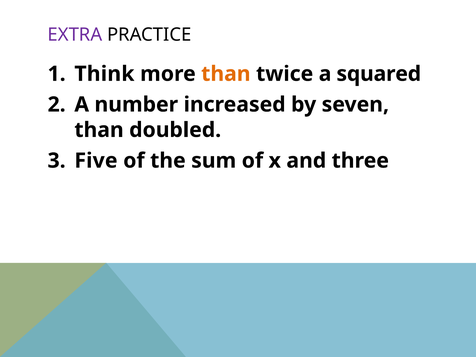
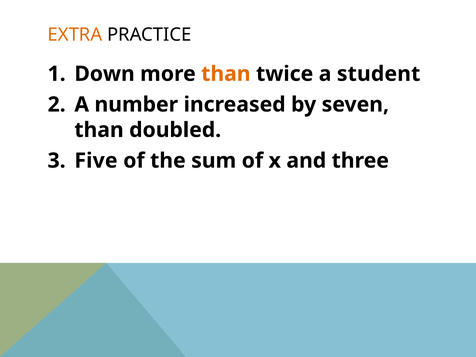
EXTRA colour: purple -> orange
Think: Think -> Down
squared: squared -> student
